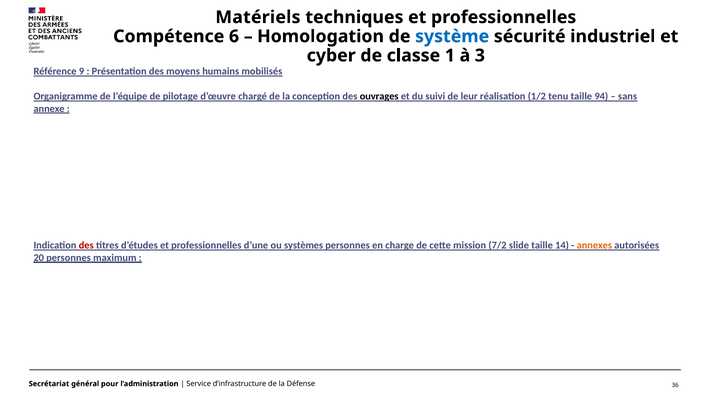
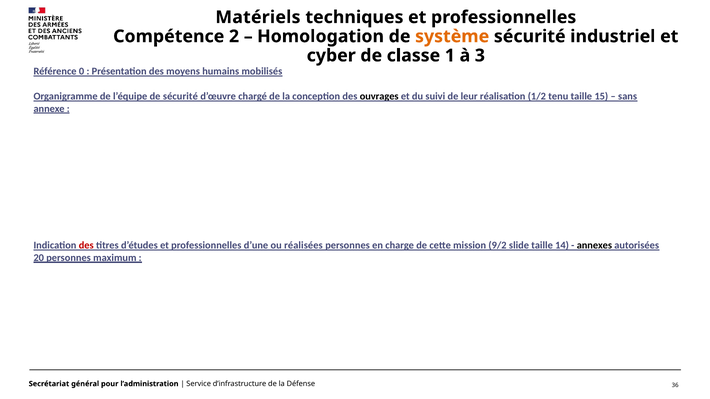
6: 6 -> 2
système colour: blue -> orange
9: 9 -> 0
de pilotage: pilotage -> sécurité
94: 94 -> 15
systèmes: systèmes -> réalisées
7/2: 7/2 -> 9/2
annexes colour: orange -> black
